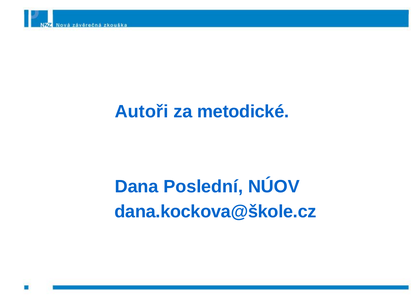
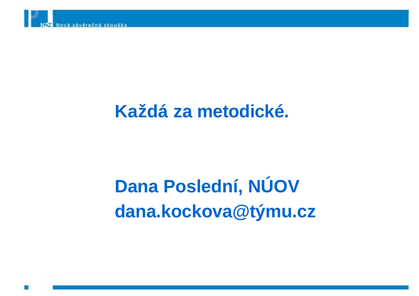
Autoři: Autoři -> Každá
dana.kockova@škole.cz: dana.kockova@škole.cz -> dana.kockova@týmu.cz
